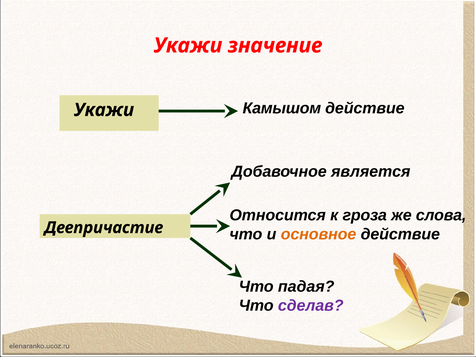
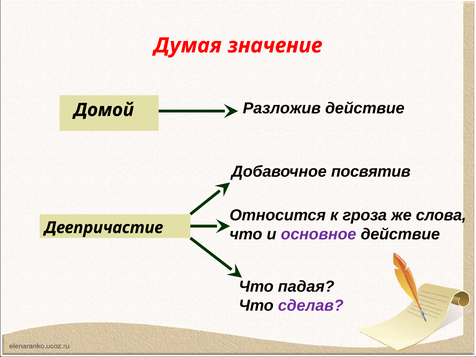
Укажи at (188, 46): Укажи -> Думая
Камышом: Камышом -> Разложив
Укажи at (104, 110): Укажи -> Домой
является: является -> посвятив
основное colour: orange -> purple
